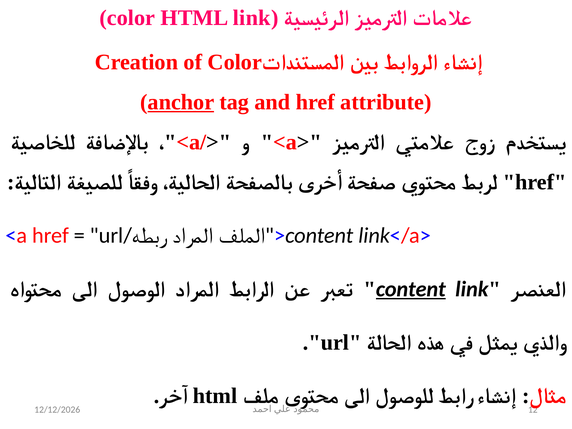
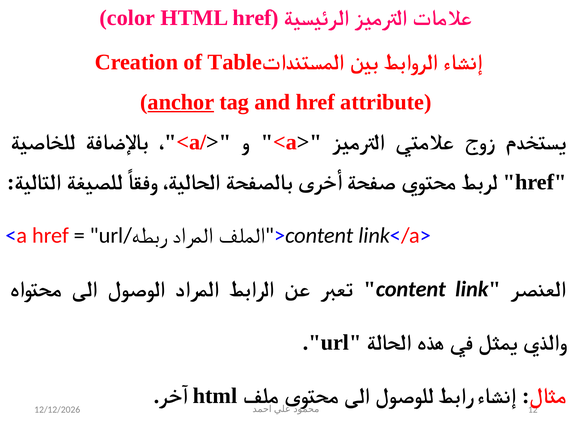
HTML link: link -> href
of Color: Color -> Table
content underline: present -> none
